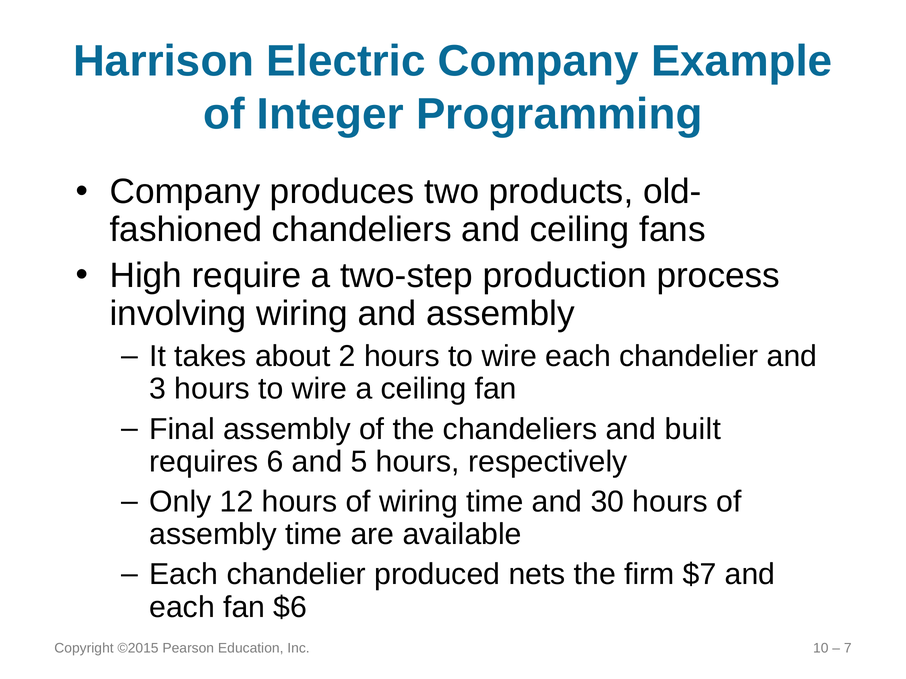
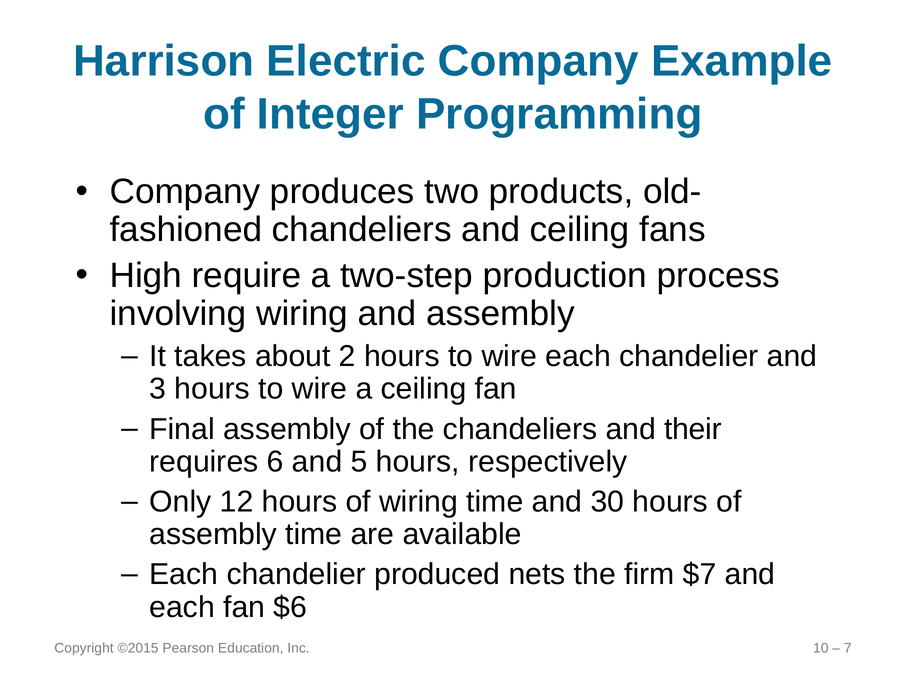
built: built -> their
